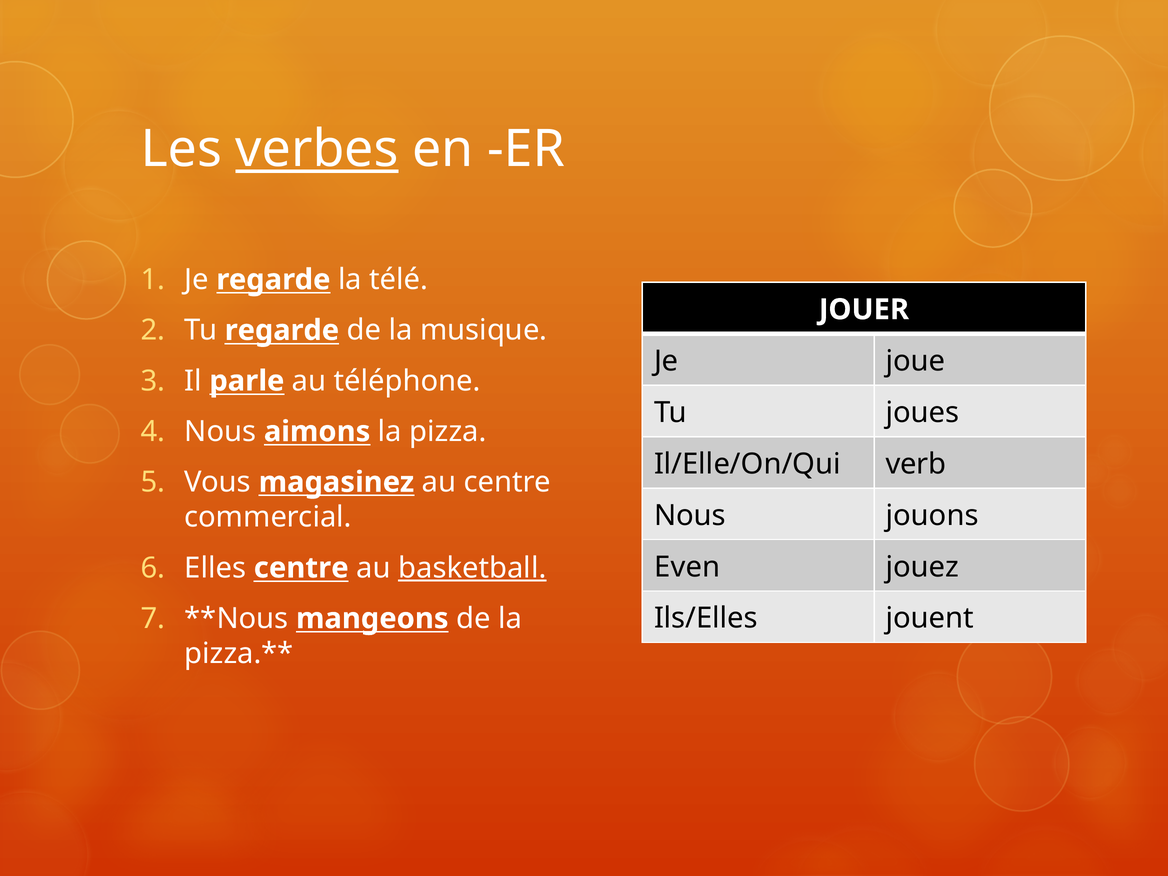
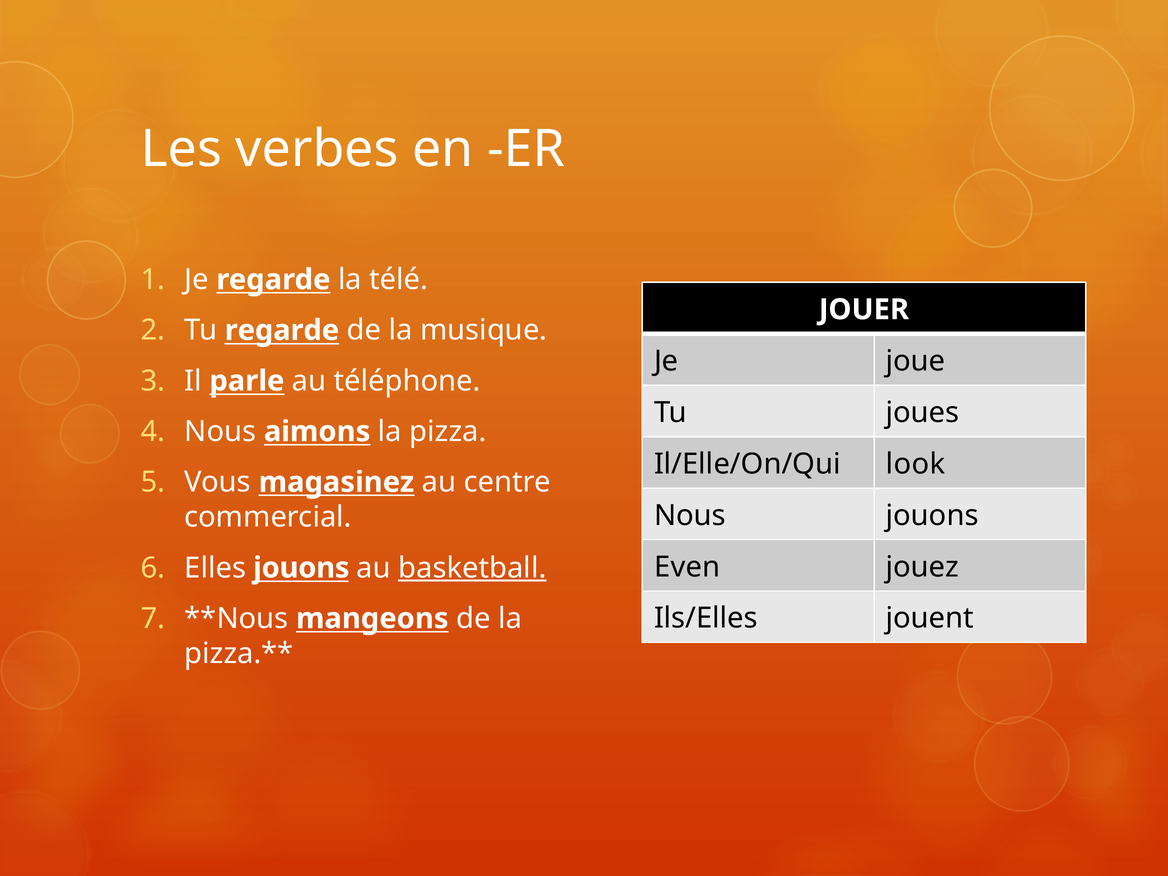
verbes underline: present -> none
verb: verb -> look
Elles centre: centre -> jouons
